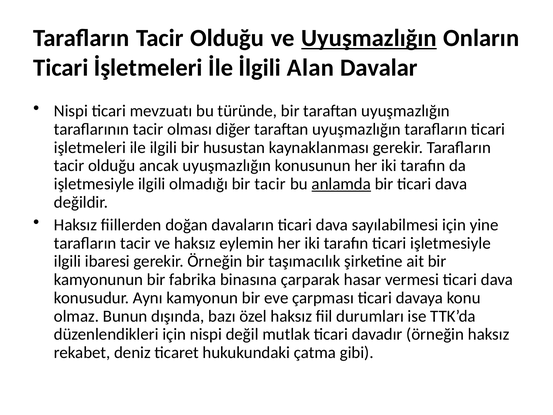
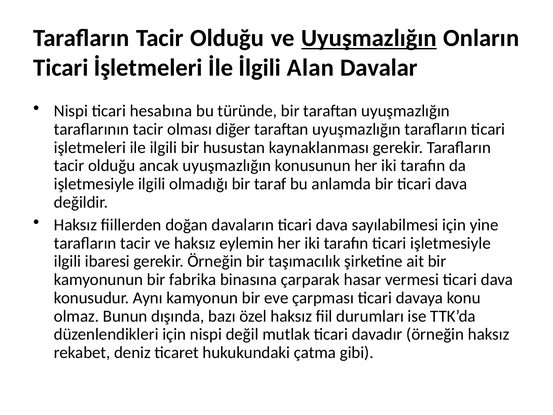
mevzuatı: mevzuatı -> hesabına
bir tacir: tacir -> taraf
anlamda underline: present -> none
